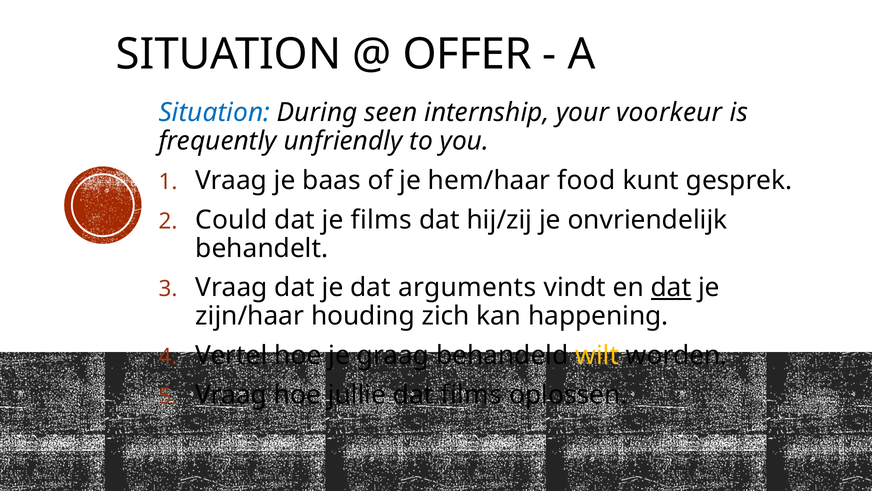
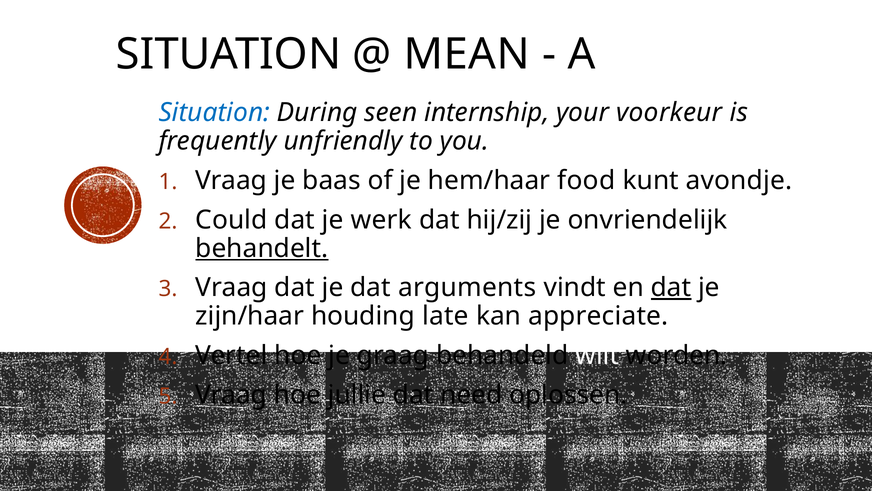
OFFER: OFFER -> MEAN
gesprek: gesprek -> avondje
je films: films -> werk
behandelt underline: none -> present
zich: zich -> late
happening: happening -> appreciate
wilt colour: yellow -> white
dat films: films -> need
